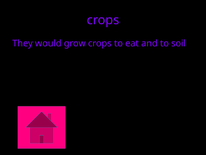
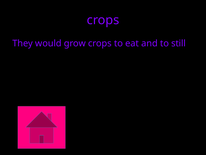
soil: soil -> still
